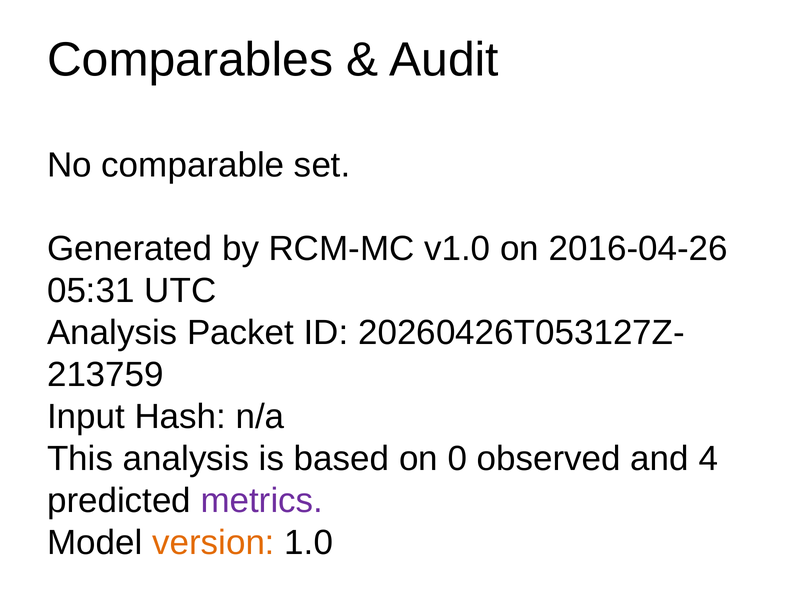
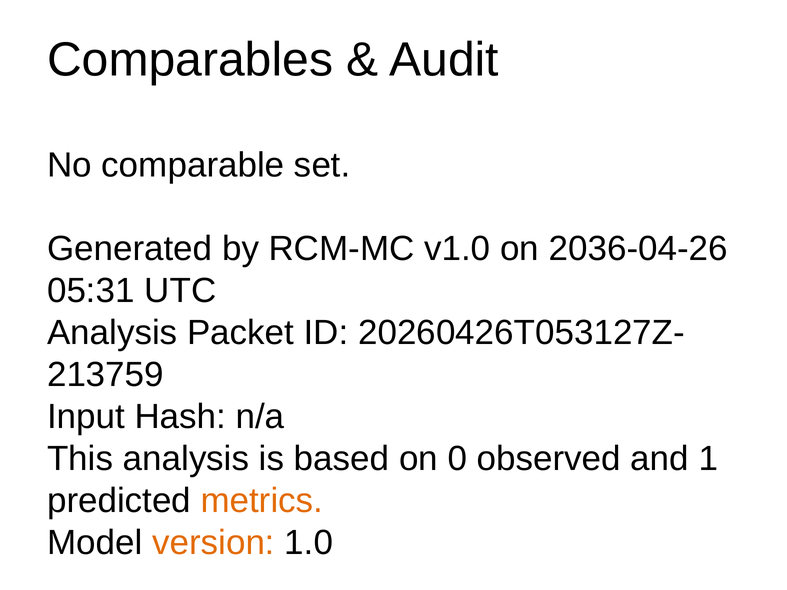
2016-04-26: 2016-04-26 -> 2036-04-26
4: 4 -> 1
metrics colour: purple -> orange
